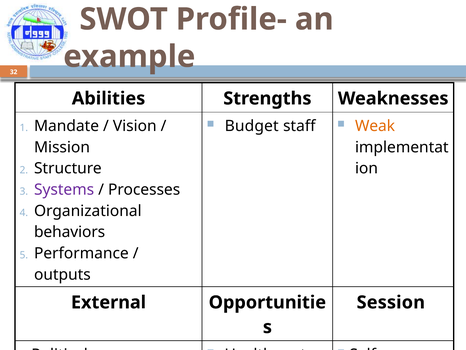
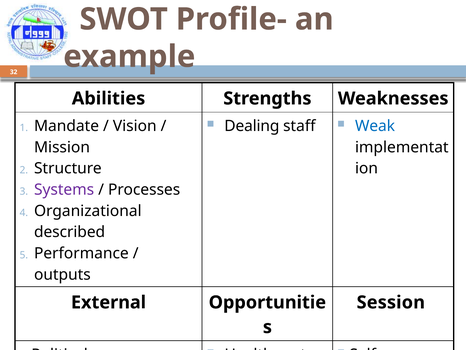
Budget: Budget -> Dealing
Weak colour: orange -> blue
behaviors: behaviors -> described
